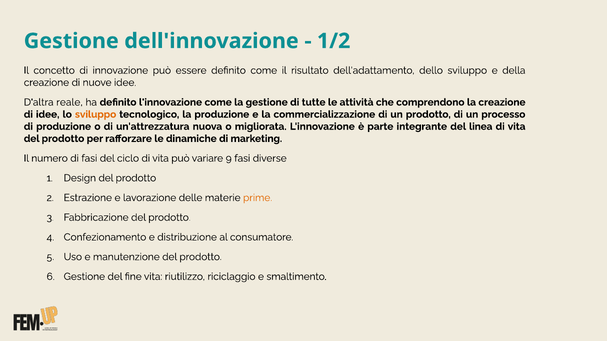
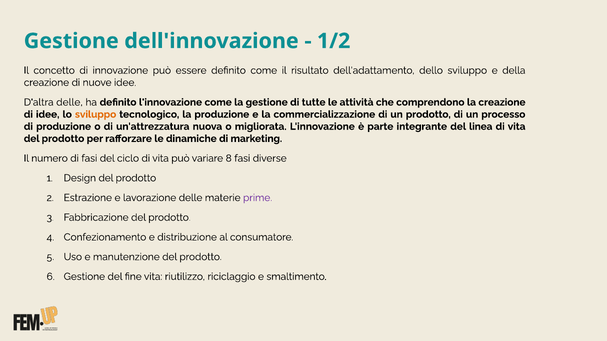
D'altra reale: reale -> delle
9: 9 -> 8
prime colour: orange -> purple
